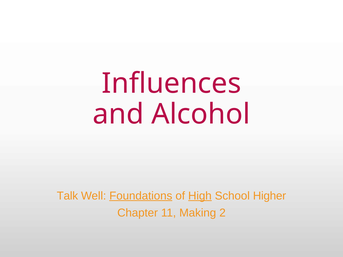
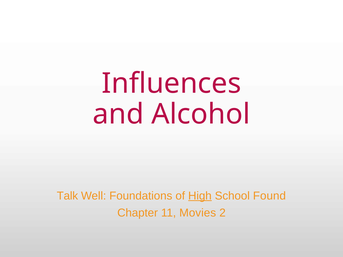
Foundations underline: present -> none
Higher: Higher -> Found
Making: Making -> Movies
